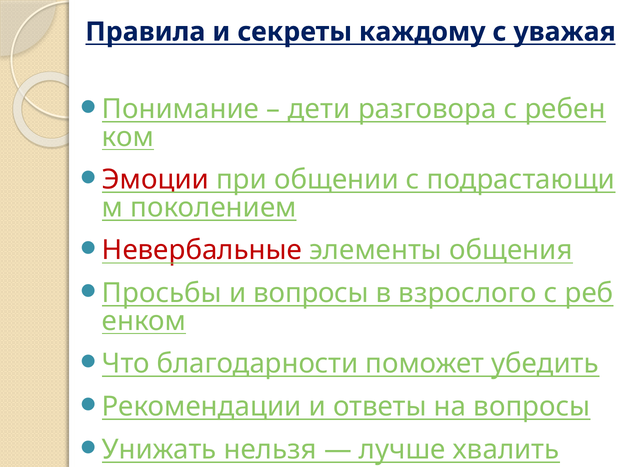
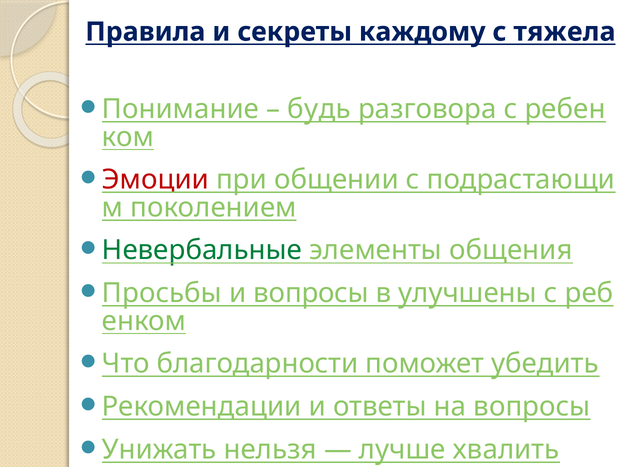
уважая: уважая -> тяжела
дети: дети -> будь
Невербальные colour: red -> green
взрослого: взрослого -> улучшены
